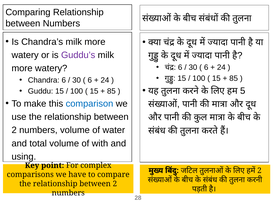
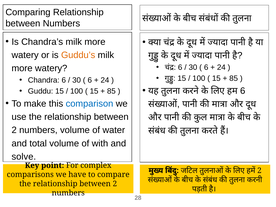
Guddu’s colour: purple -> orange
5 at (243, 91): 5 -> 6
using: using -> solve
